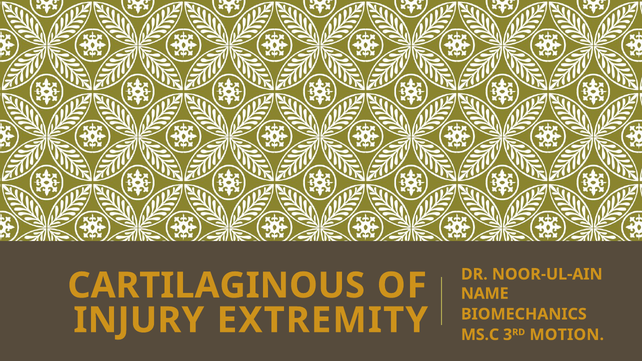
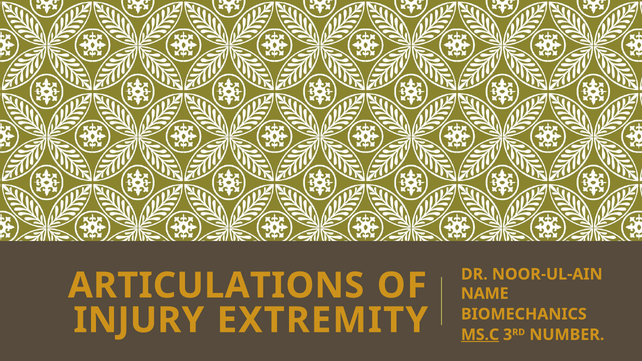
CARTILAGINOUS: CARTILAGINOUS -> ARTICULATIONS
MS.C underline: none -> present
MOTION: MOTION -> NUMBER
